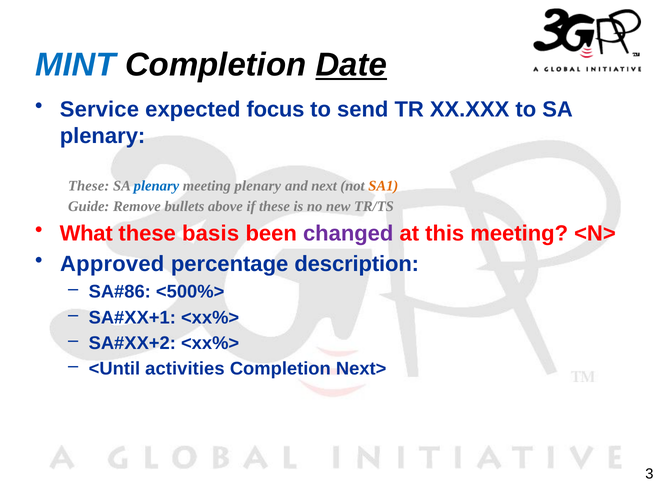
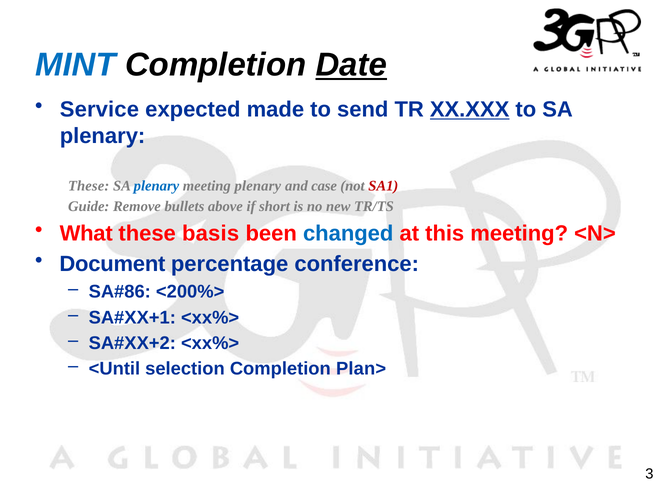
focus: focus -> made
XX.XXX underline: none -> present
next: next -> case
SA1 colour: orange -> red
if these: these -> short
changed colour: purple -> blue
Approved: Approved -> Document
description: description -> conference
<500%>: <500%> -> <200%>
activities: activities -> selection
Next>: Next> -> Plan>
